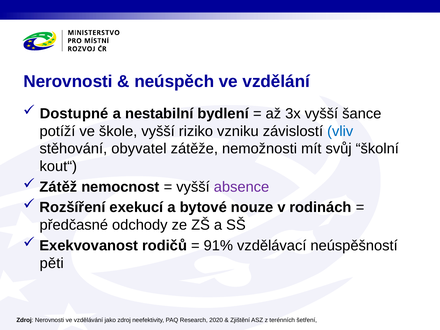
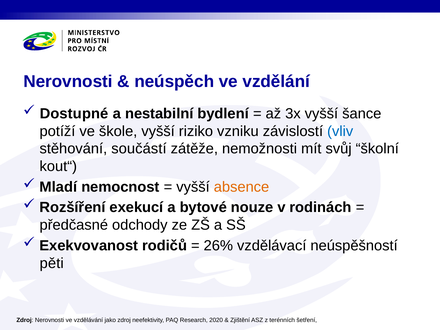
obyvatel: obyvatel -> součástí
Zátěž: Zátěž -> Mladí
absence colour: purple -> orange
91%: 91% -> 26%
